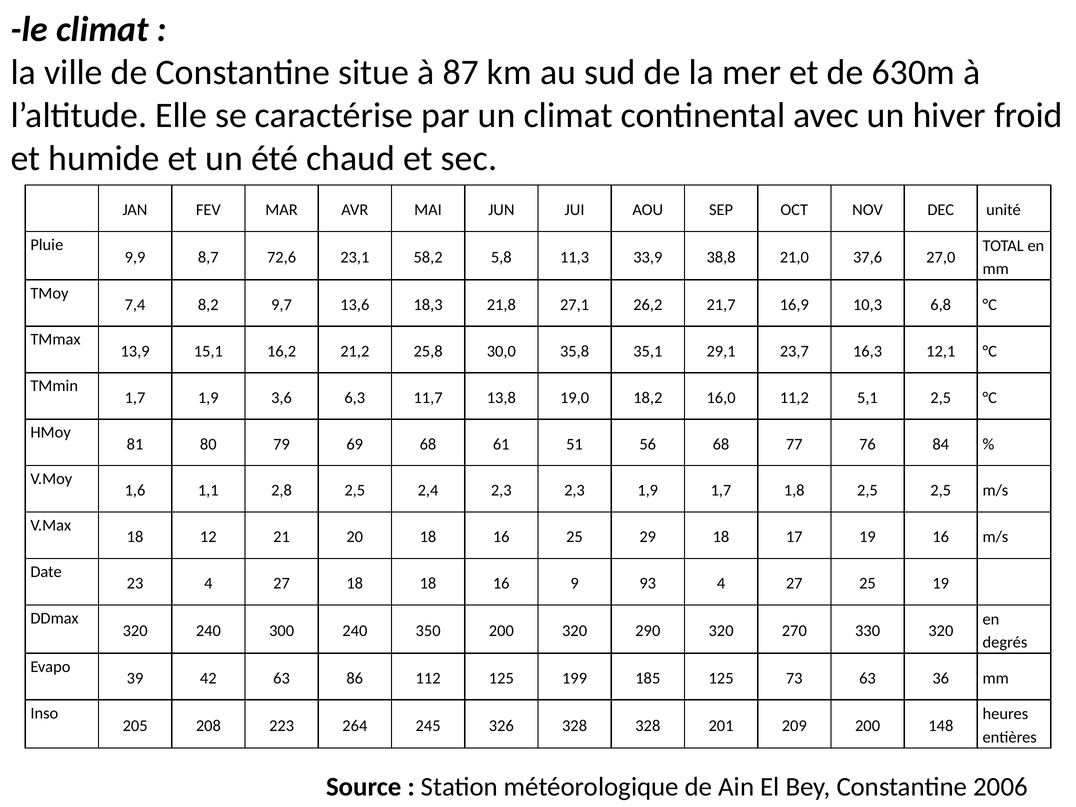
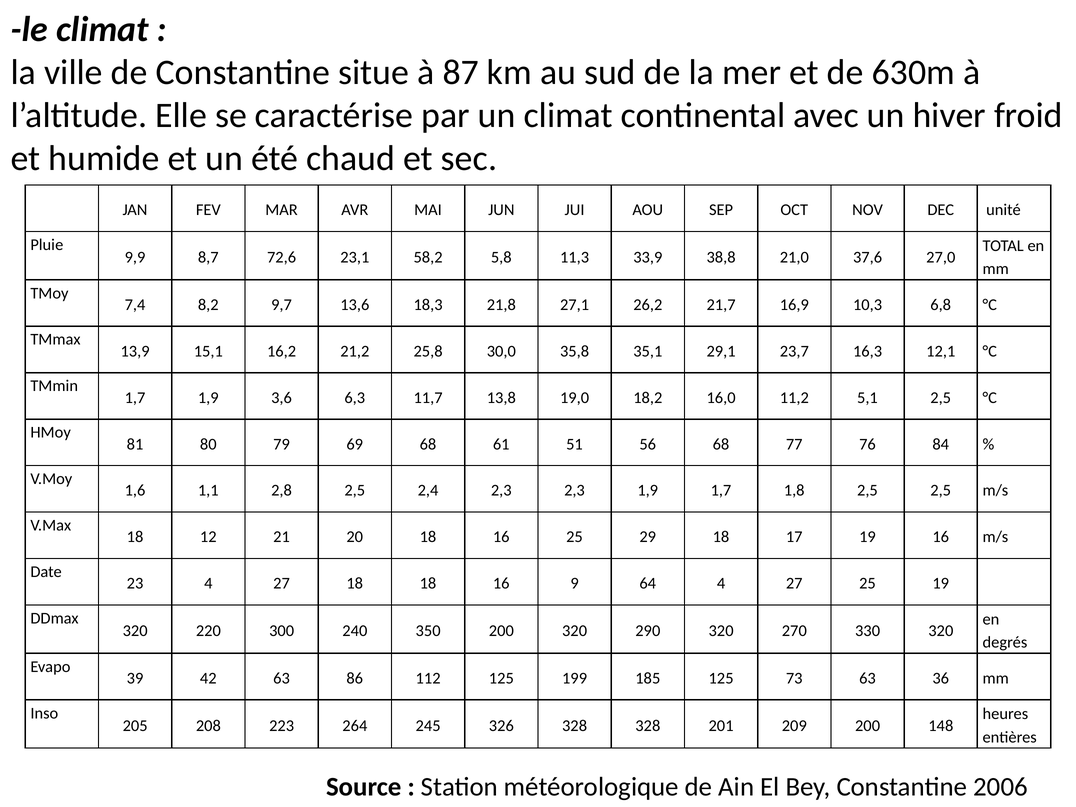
93: 93 -> 64
320 240: 240 -> 220
